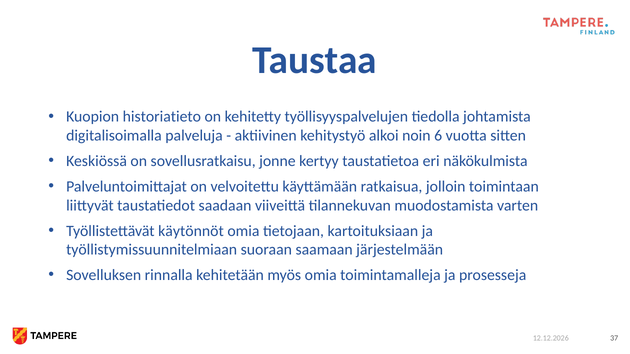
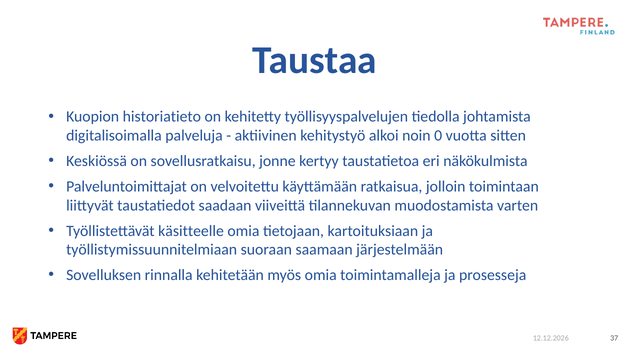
6: 6 -> 0
käytönnöt: käytönnöt -> käsitteelle
